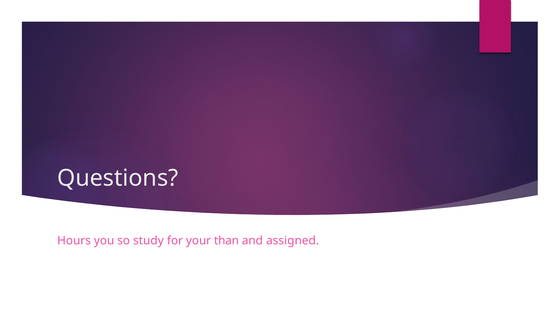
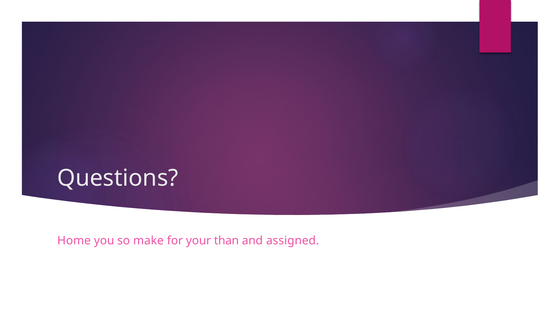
Hours: Hours -> Home
study: study -> make
